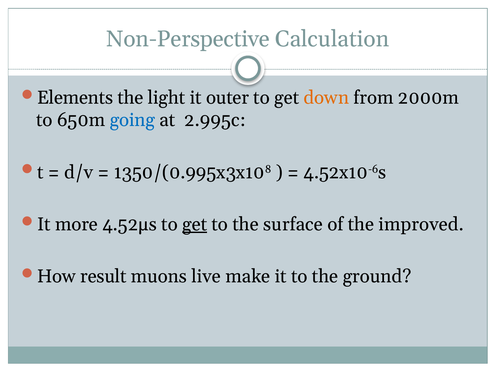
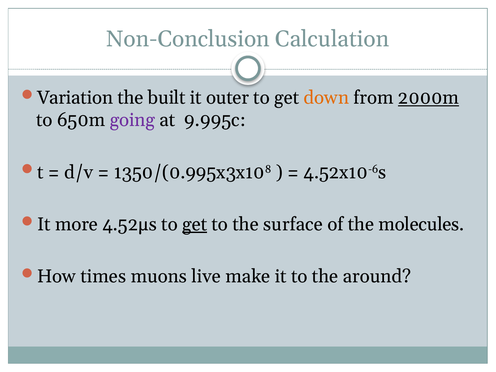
Non-Perspective: Non-Perspective -> Non-Conclusion
Elements: Elements -> Variation
light: light -> built
2000m underline: none -> present
going colour: blue -> purple
2.995c: 2.995c -> 9.995c
improved: improved -> molecules
result: result -> times
ground: ground -> around
